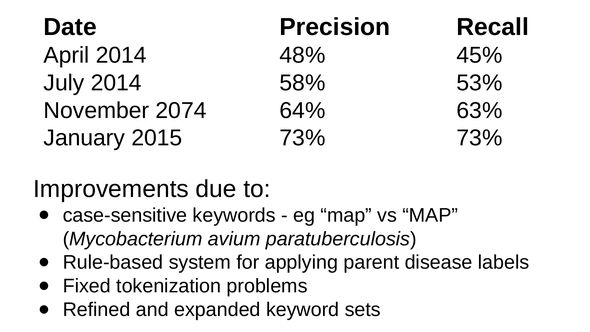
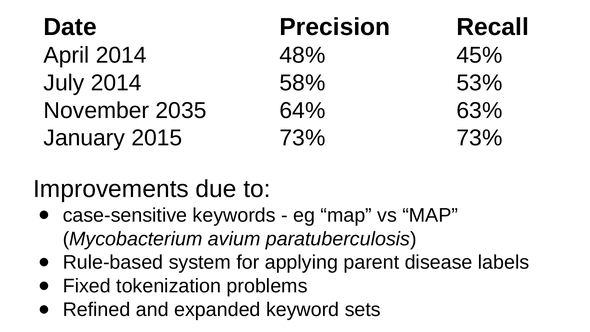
2074: 2074 -> 2035
